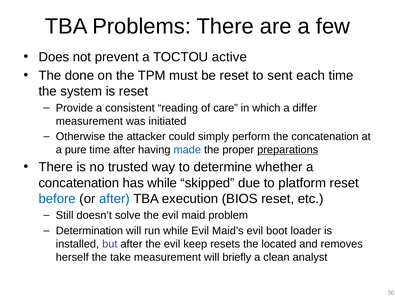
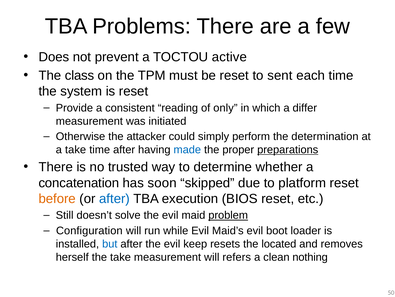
done: done -> class
care: care -> only
the concatenation: concatenation -> determination
a pure: pure -> take
has while: while -> soon
before colour: blue -> orange
problem underline: none -> present
Determination: Determination -> Configuration
but colour: purple -> blue
briefly: briefly -> refers
analyst: analyst -> nothing
